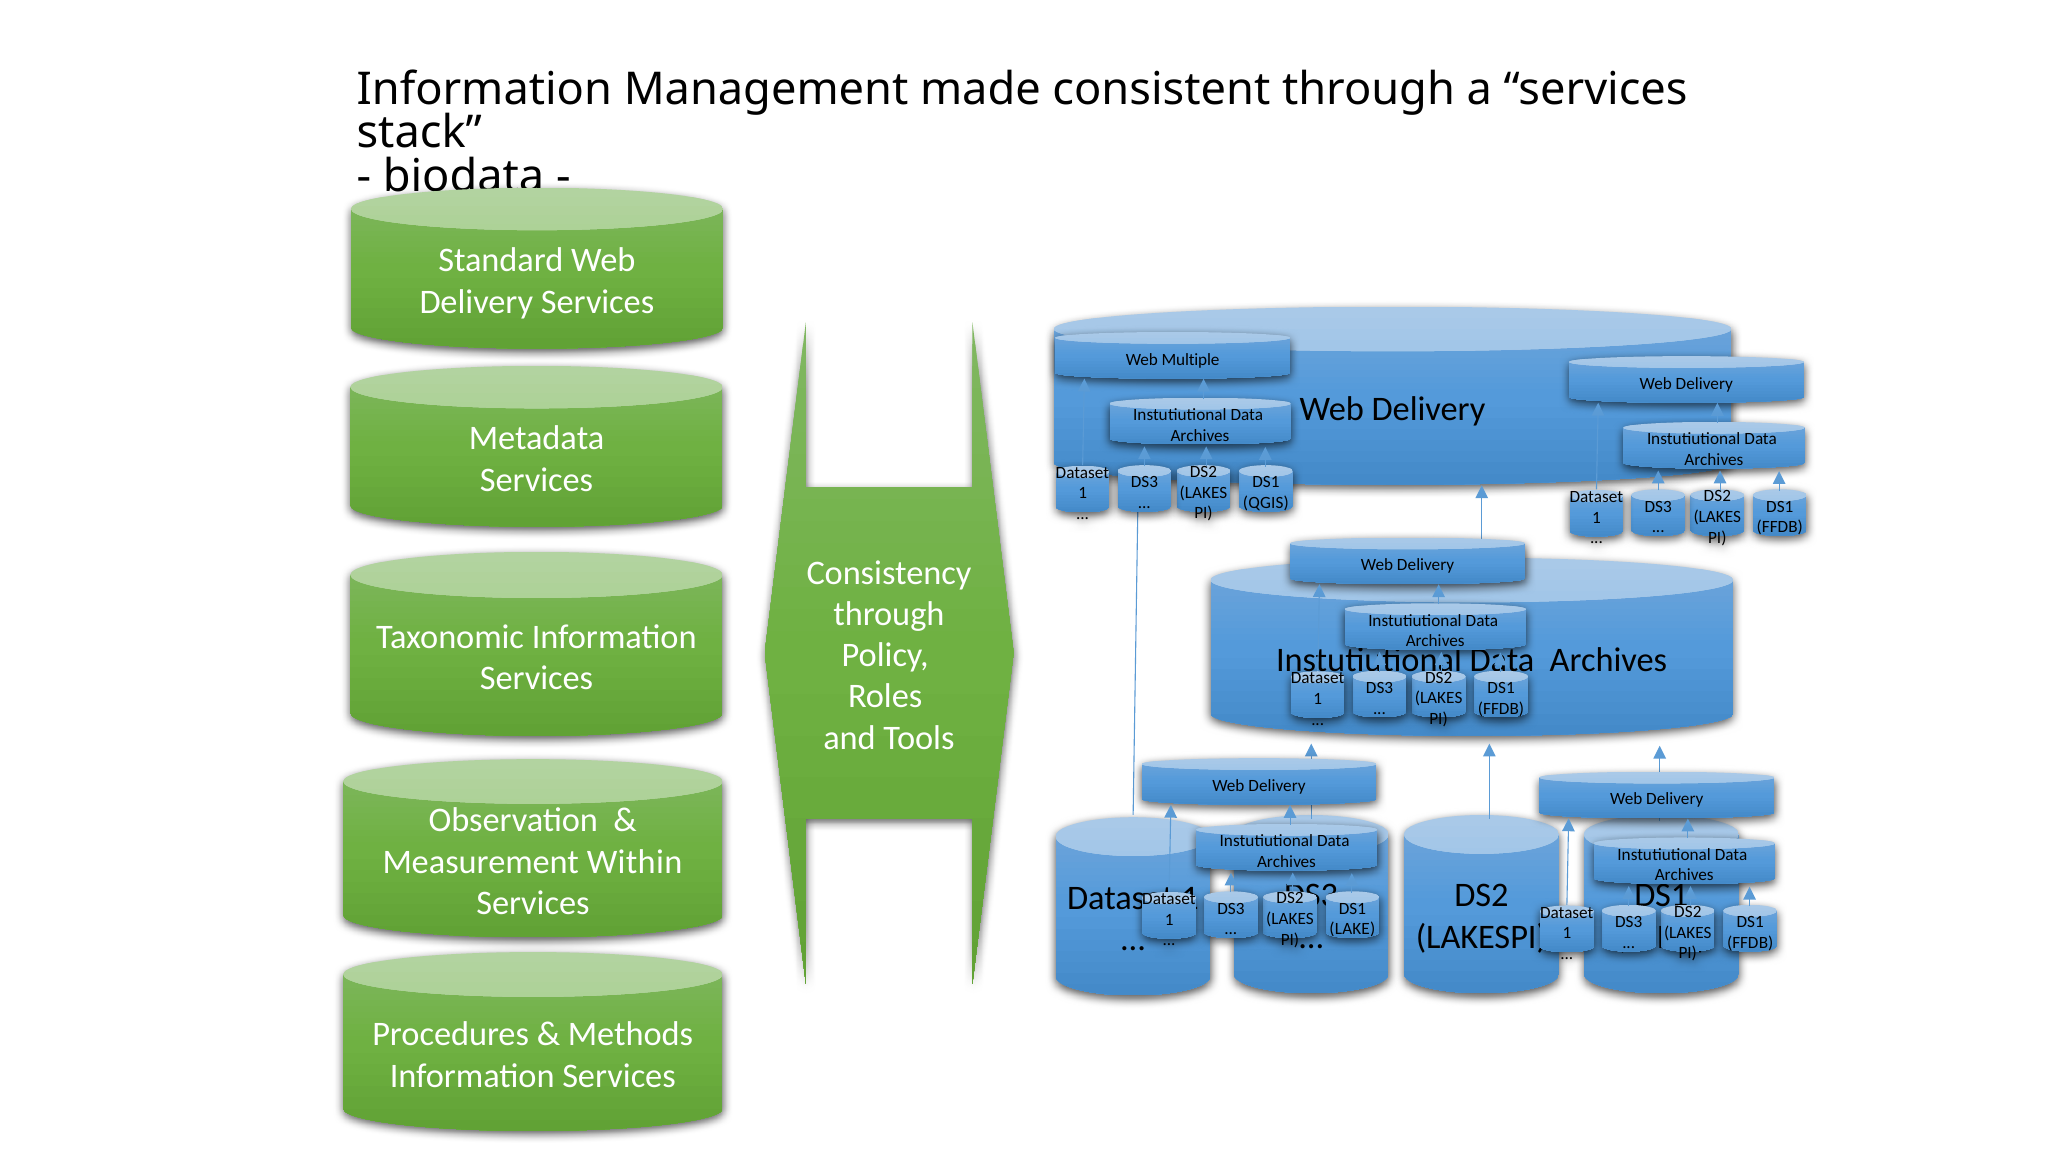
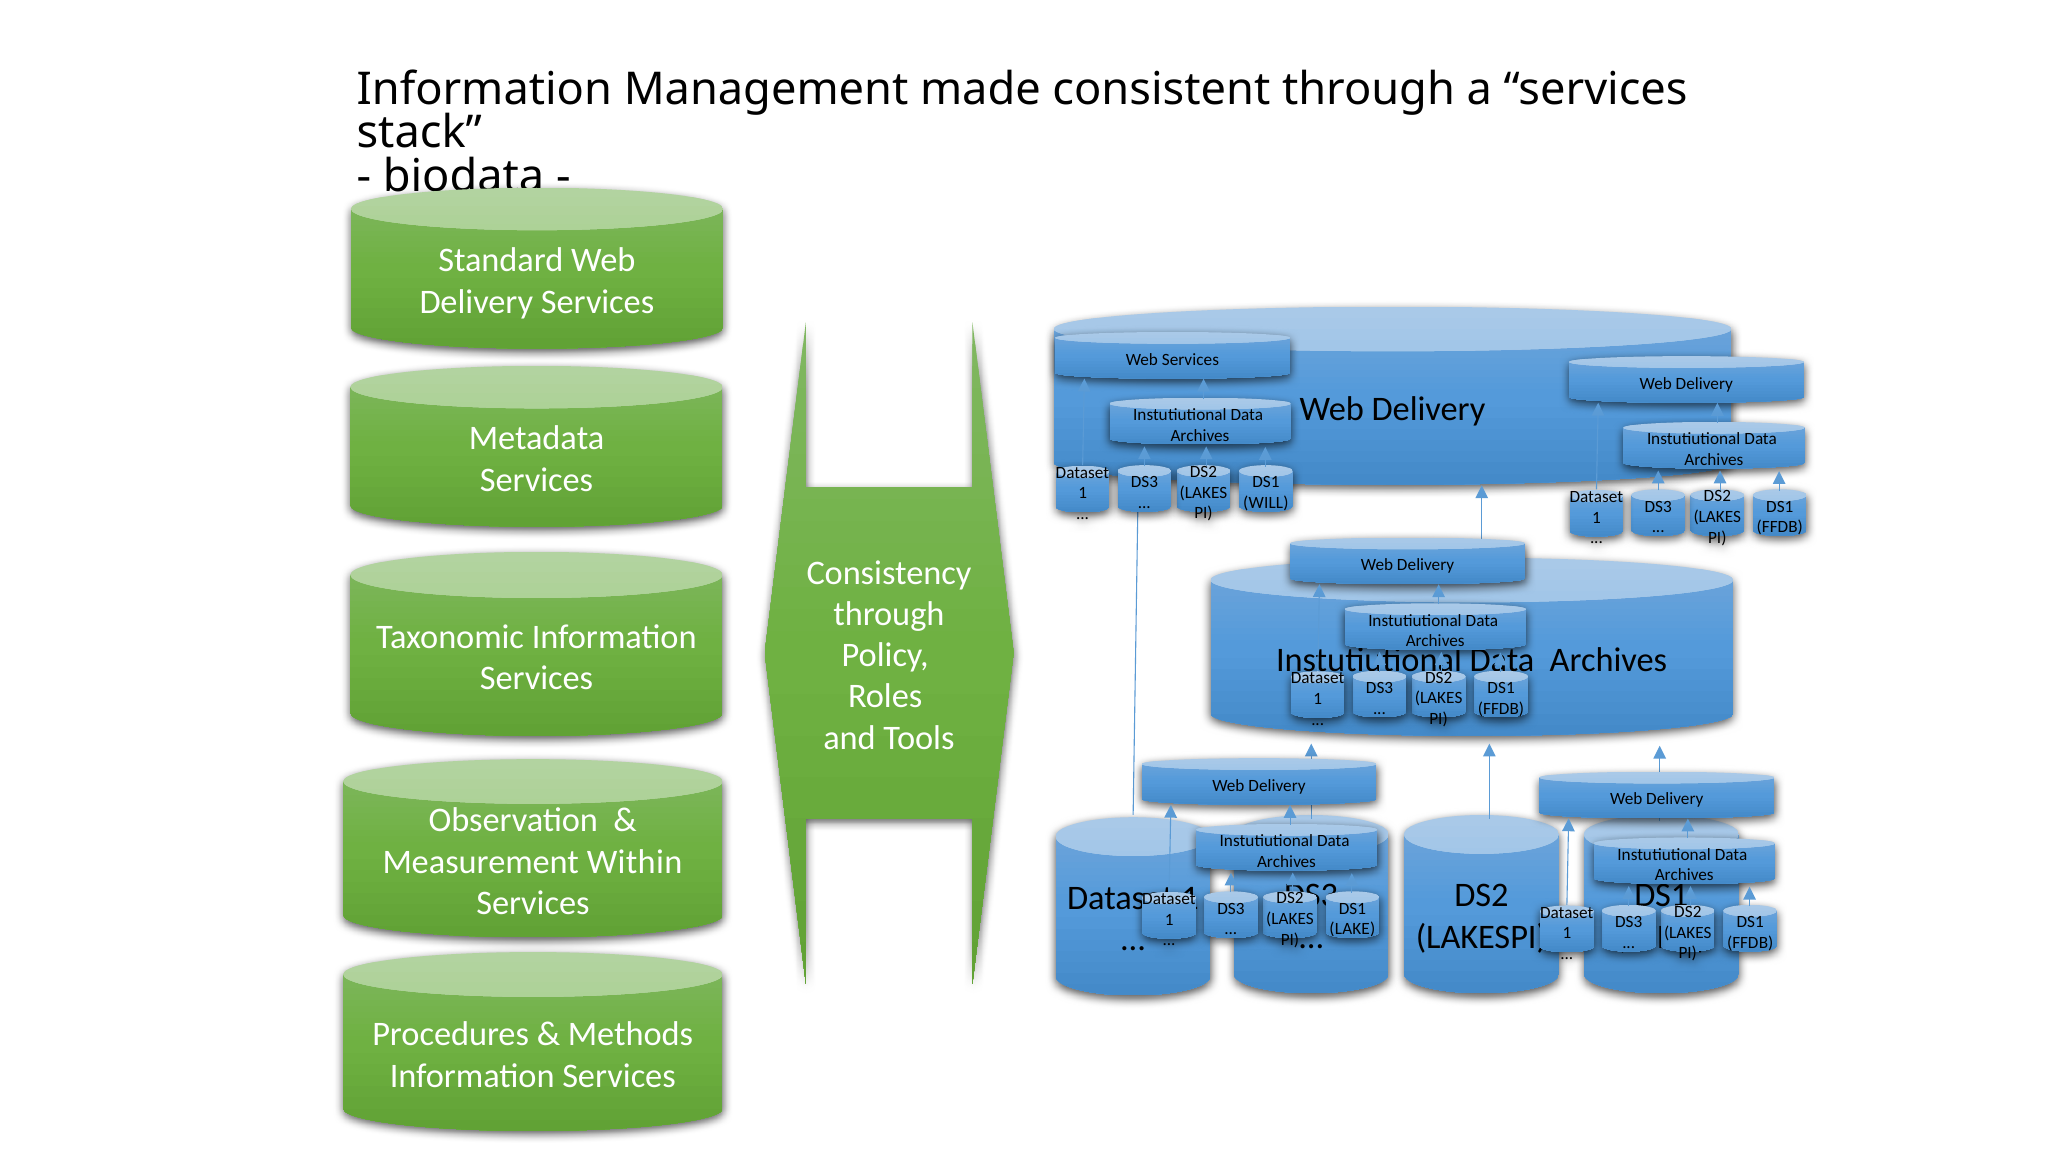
Web Multiple: Multiple -> Services
QGIS: QGIS -> WILL
